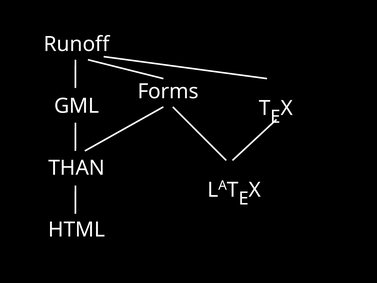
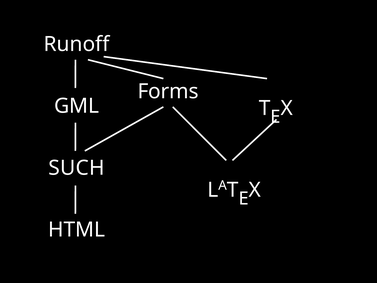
THAN: THAN -> SUCH
